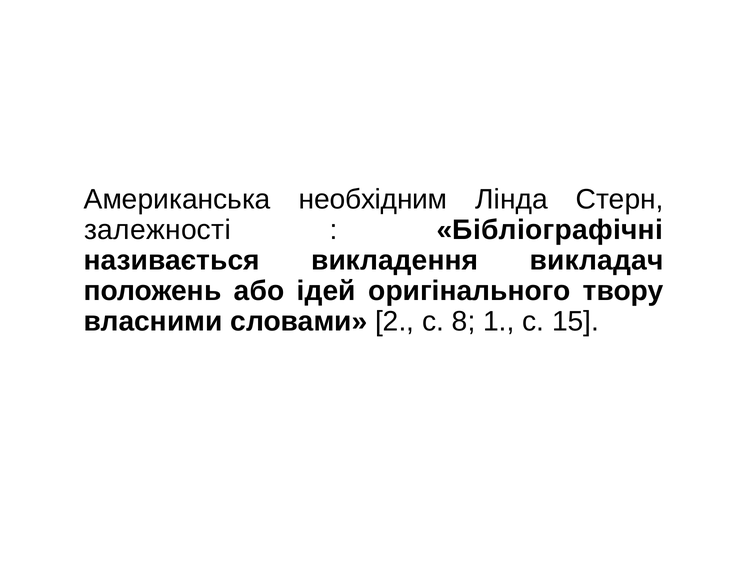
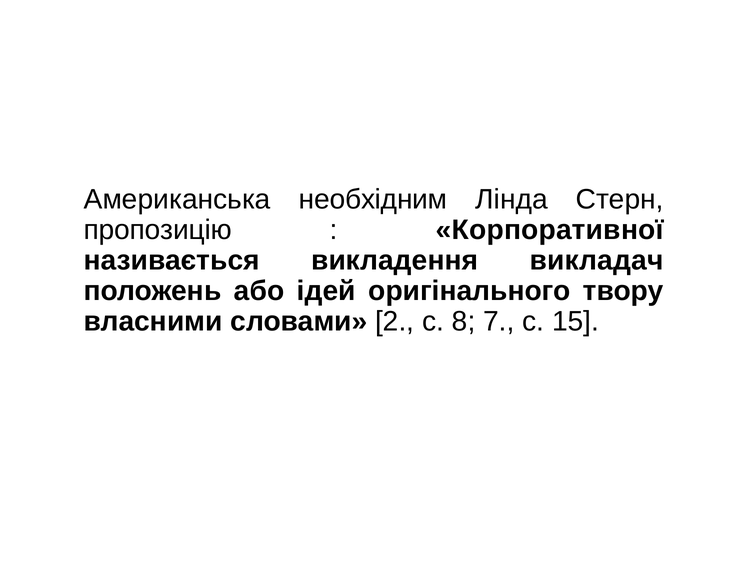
залежності: залежності -> пропозицію
Бібліографічні: Бібліографічні -> Корпоративної
1: 1 -> 7
